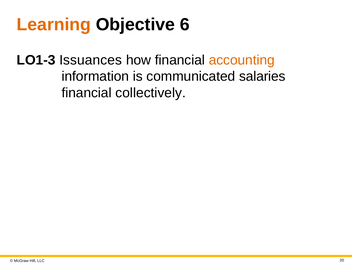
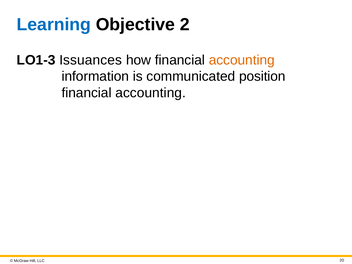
Learning colour: orange -> blue
6: 6 -> 2
salaries: salaries -> position
collectively at (151, 93): collectively -> accounting
